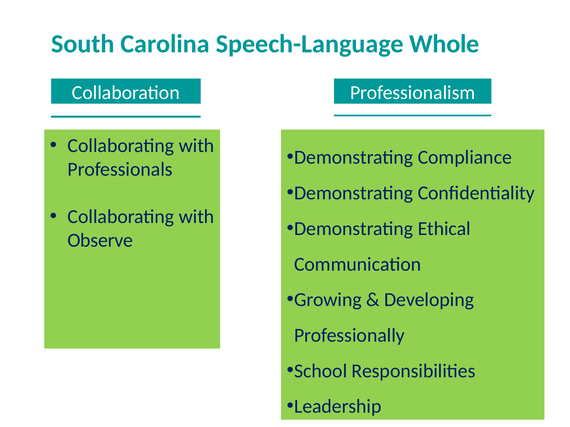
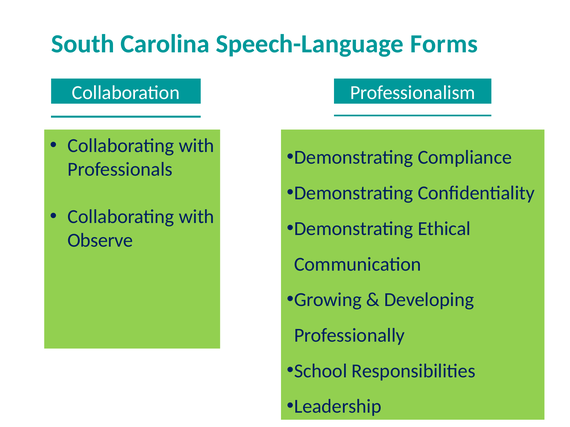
Whole: Whole -> Forms
